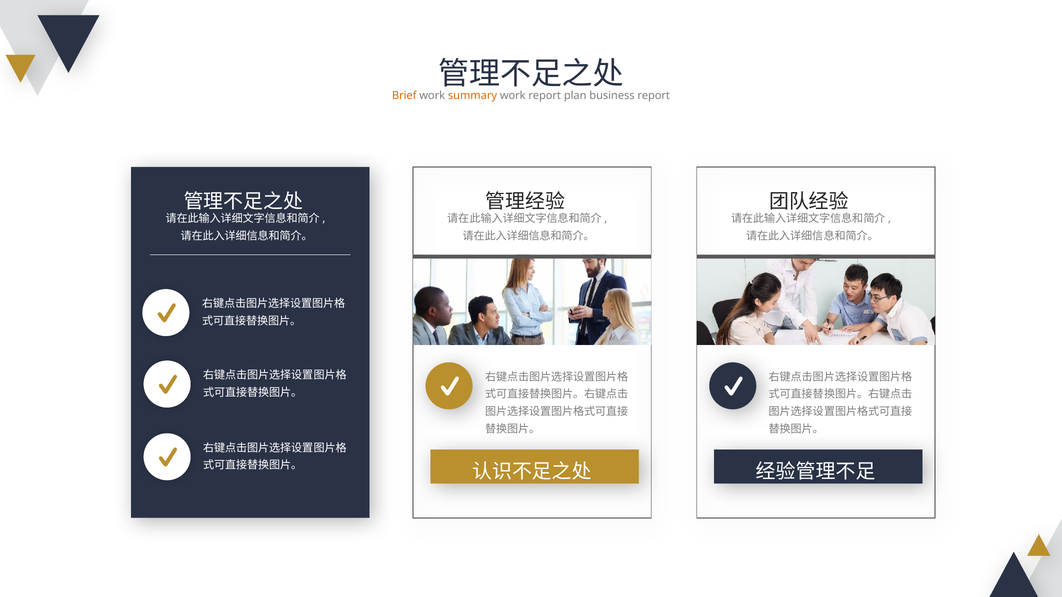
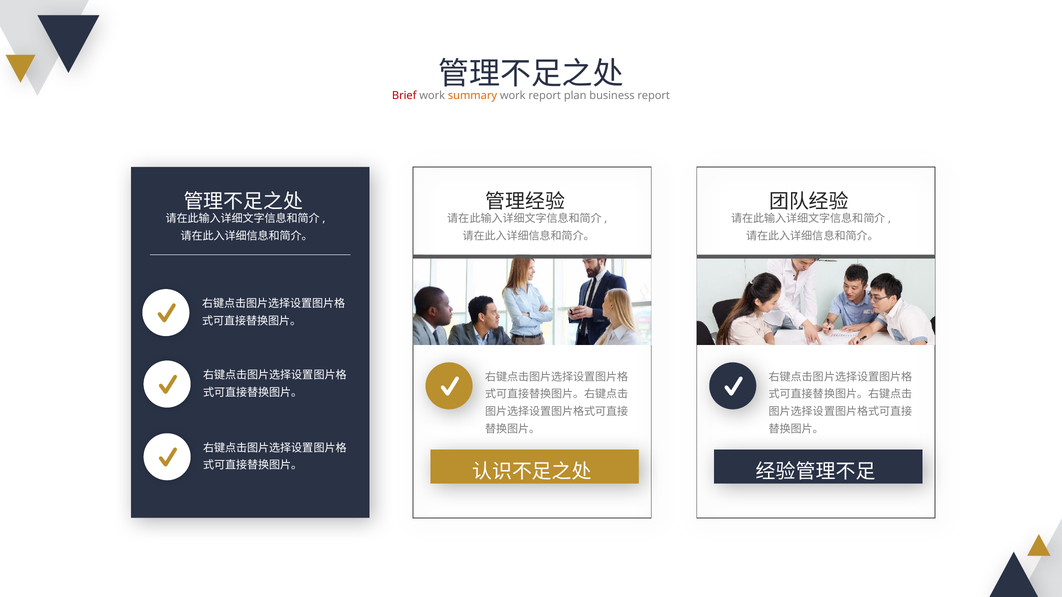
Brief colour: orange -> red
